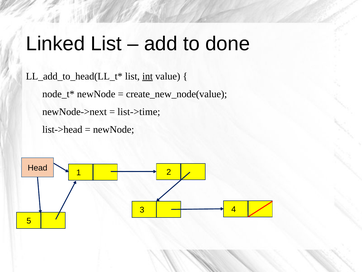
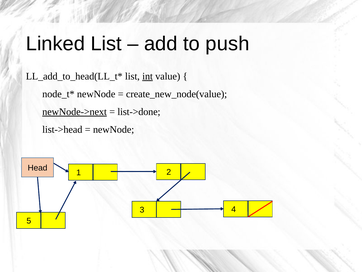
done: done -> push
newNode->next underline: none -> present
list->time: list->time -> list->done
